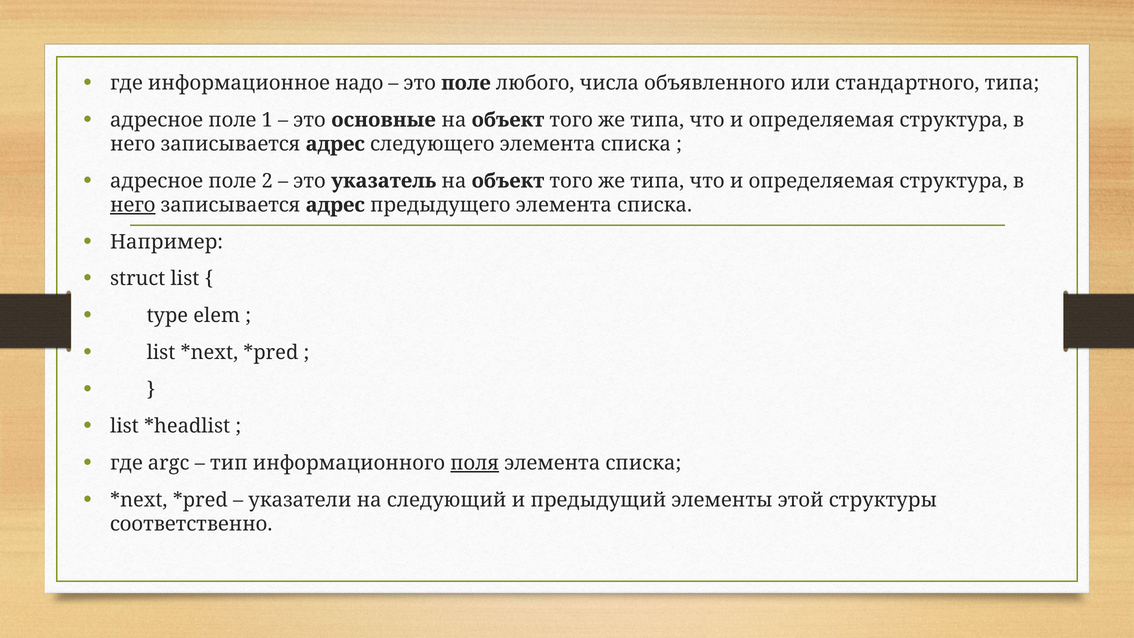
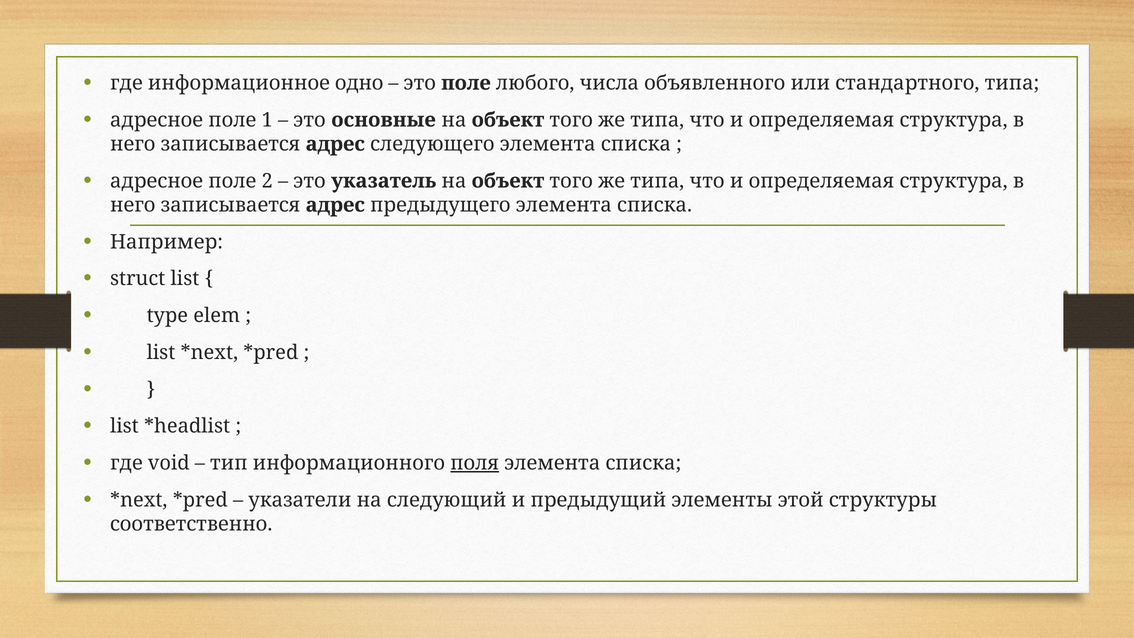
надо: надо -> одно
него at (133, 205) underline: present -> none
argc: argc -> void
